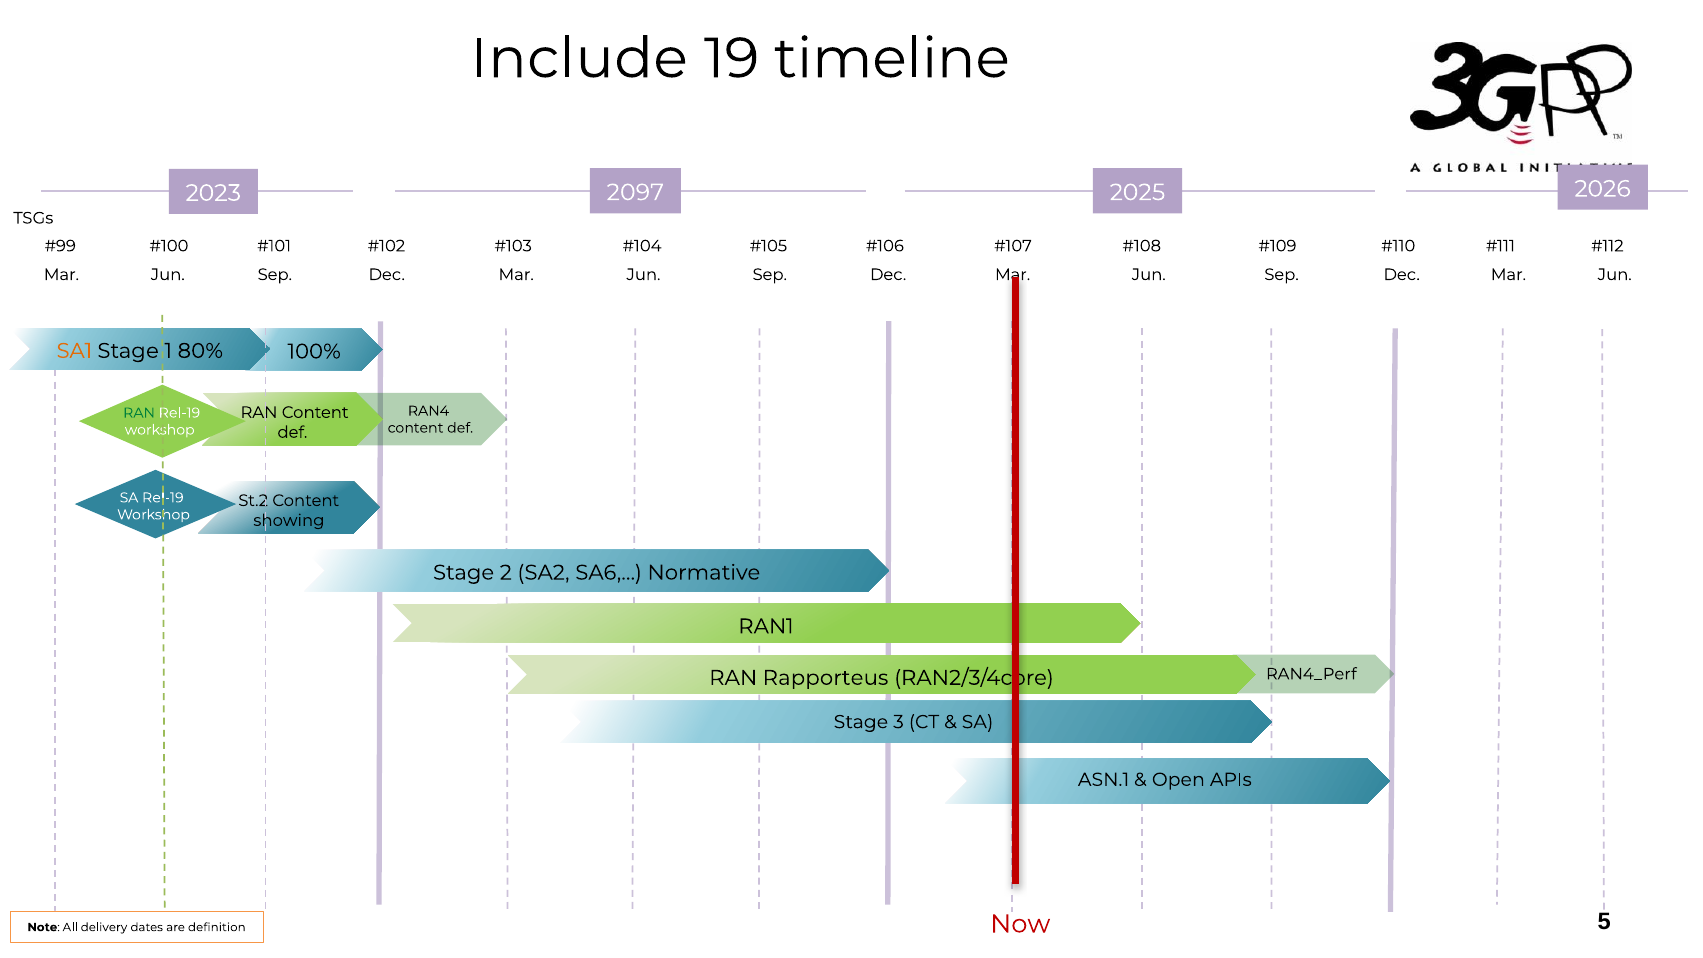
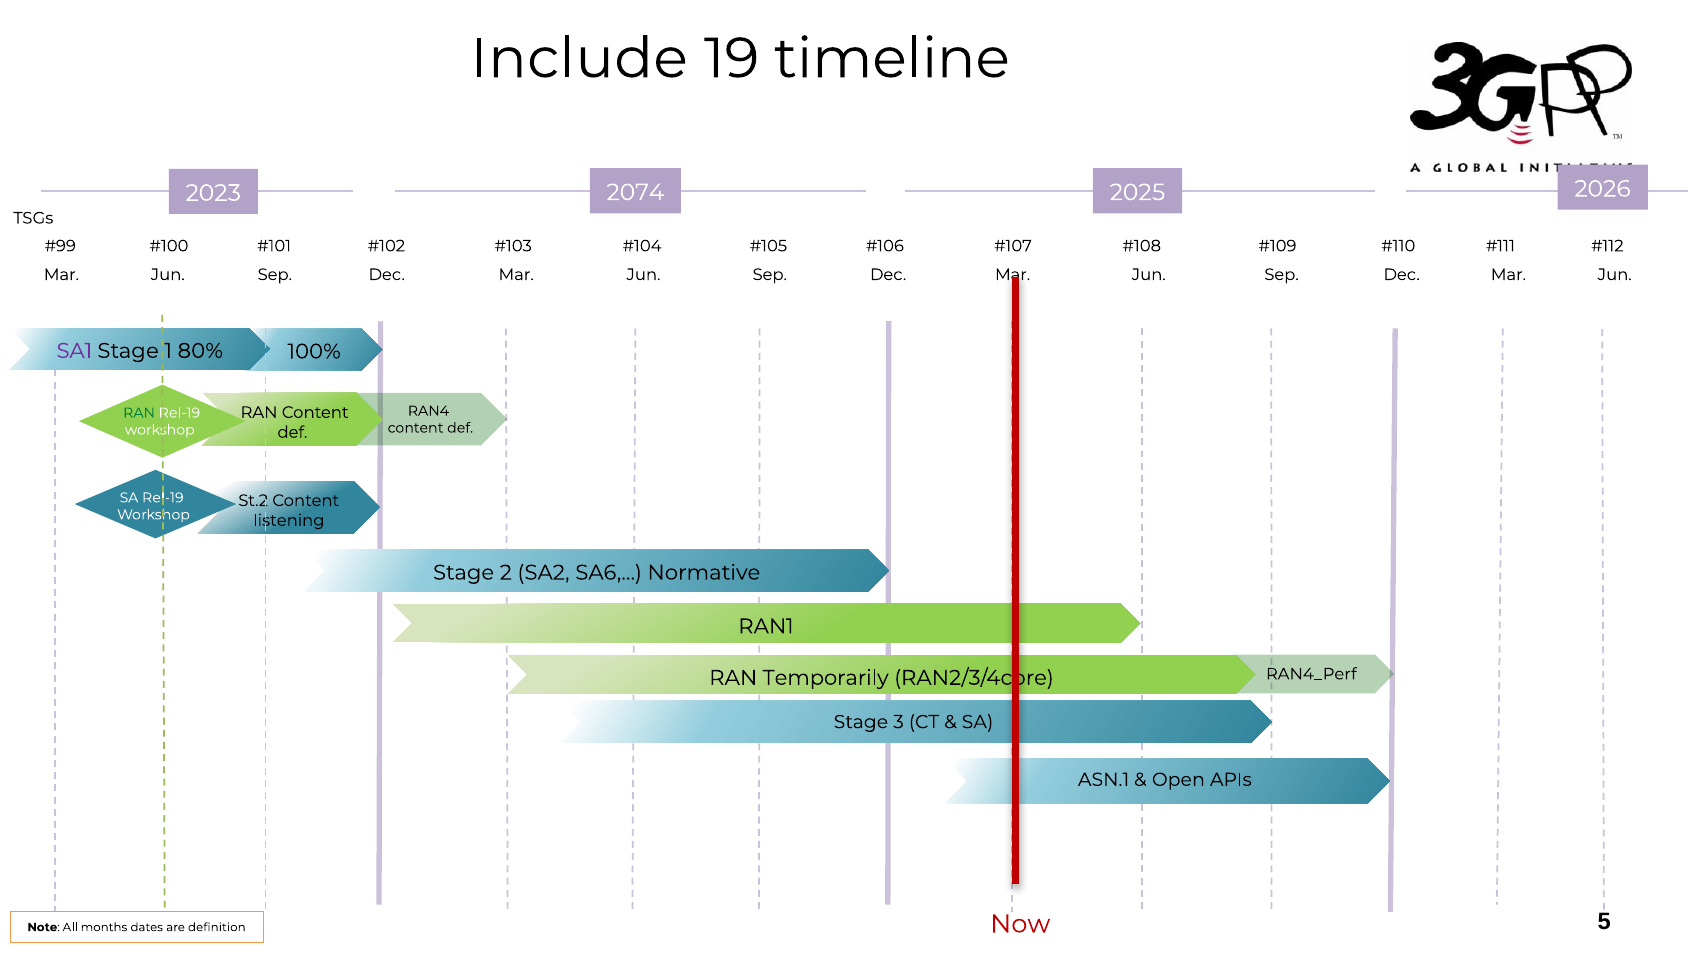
2097: 2097 -> 2074
SA1 colour: orange -> purple
showing: showing -> listening
Rapporteus: Rapporteus -> Temporarily
delivery: delivery -> months
